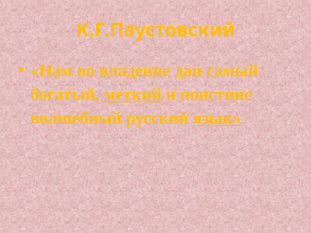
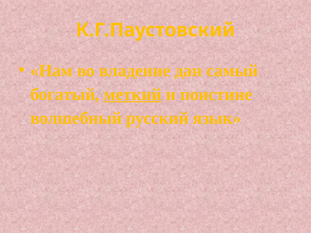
язык underline: present -> none
